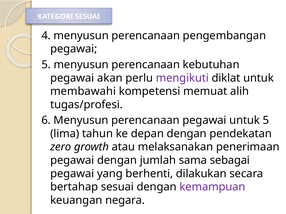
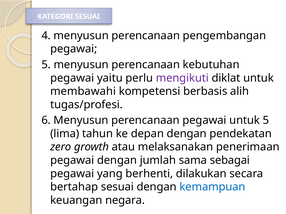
akan: akan -> yaitu
memuat: memuat -> berbasis
kemampuan colour: purple -> blue
